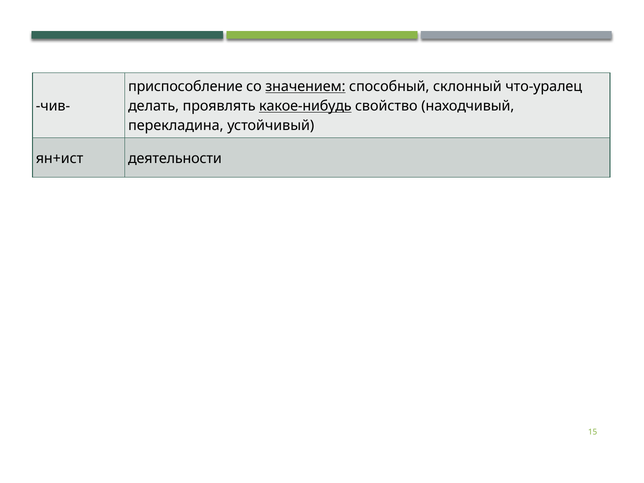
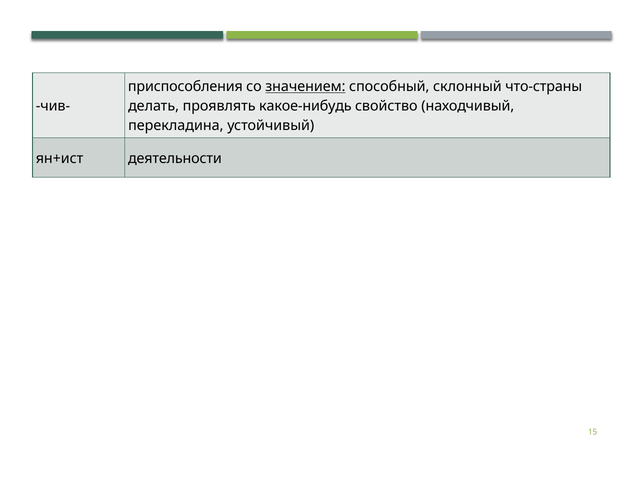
приспособление: приспособление -> приспособления
что-уралец: что-уралец -> что-страны
какое-нибудь underline: present -> none
